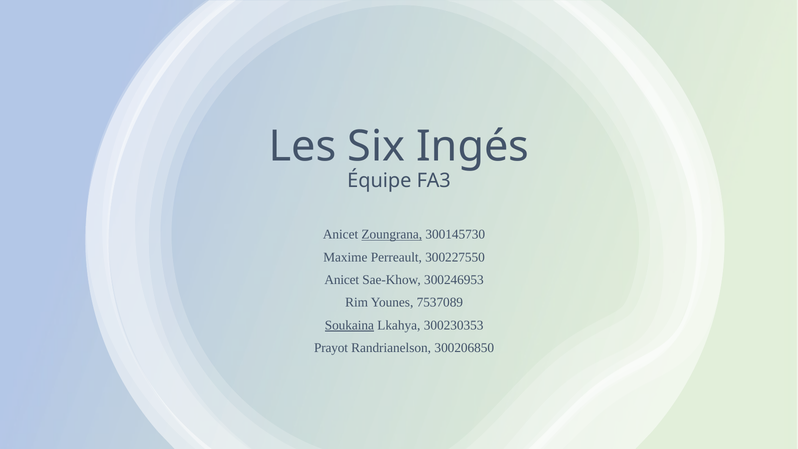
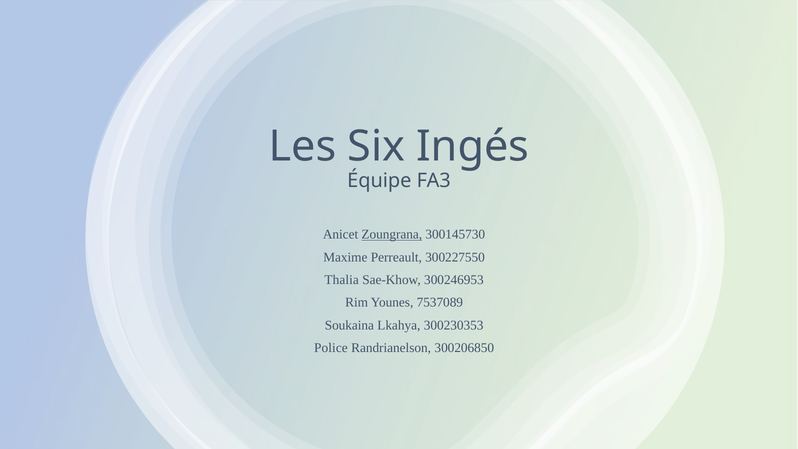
Anicet at (342, 280): Anicet -> Thalia
Soukaina underline: present -> none
Prayot: Prayot -> Police
